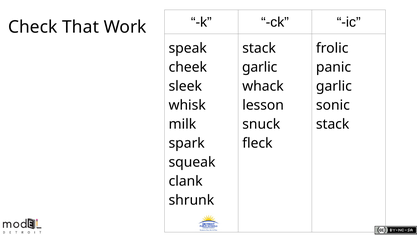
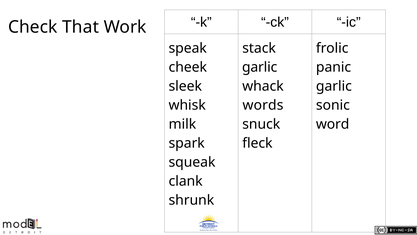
lesson: lesson -> words
stack at (333, 124): stack -> word
